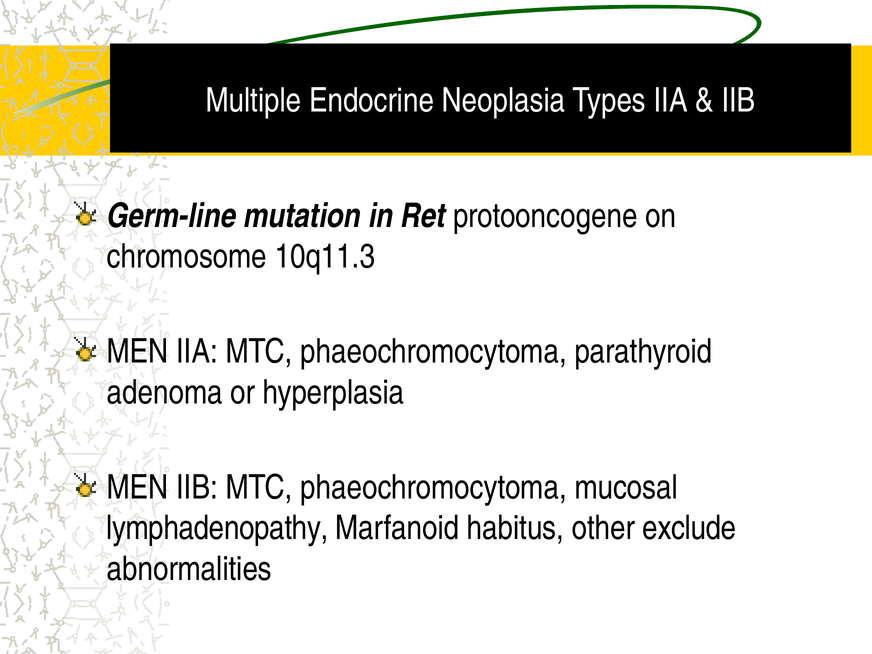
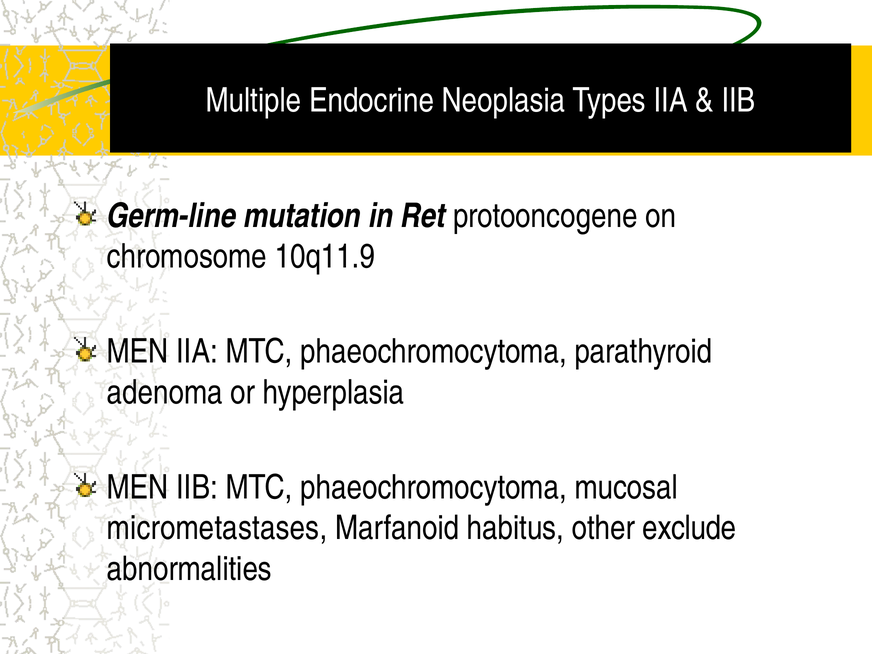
10q11.3: 10q11.3 -> 10q11.9
lymphadenopathy: lymphadenopathy -> micrometastases
